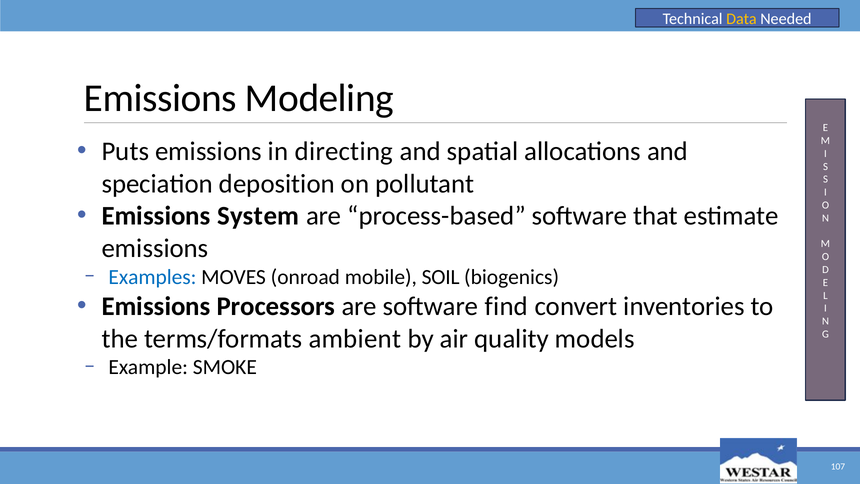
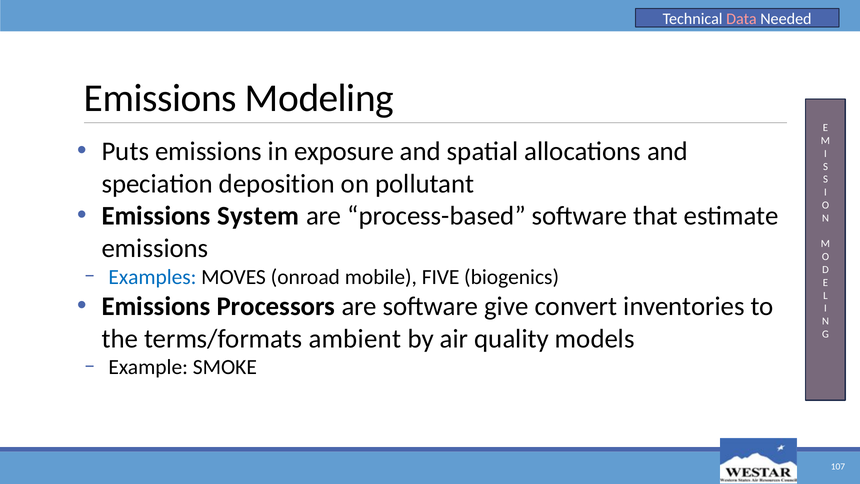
Data colour: yellow -> pink
directing: directing -> exposure
SOIL: SOIL -> FIVE
find: find -> give
